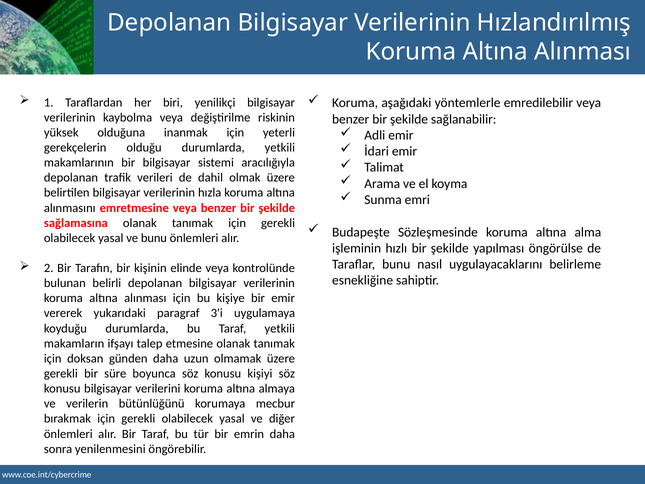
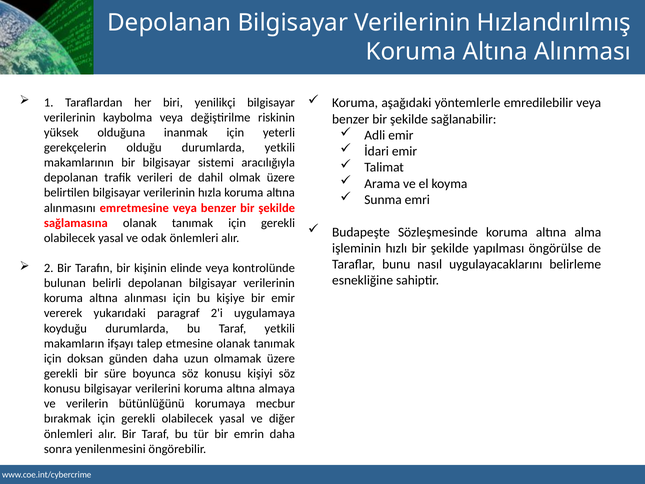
ve bunu: bunu -> odak
3'i: 3'i -> 2'i
